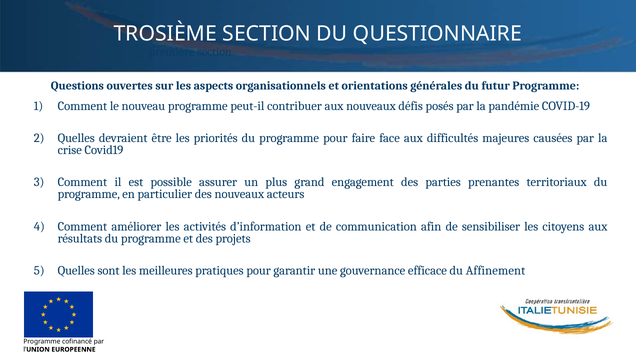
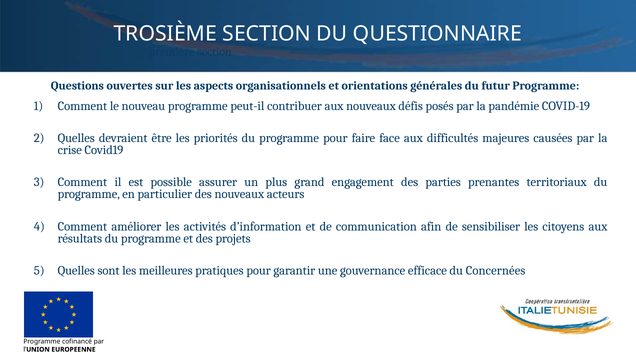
Affinement: Affinement -> Concernées
